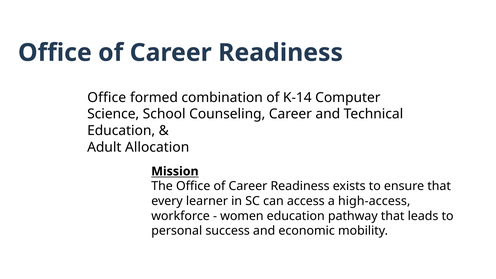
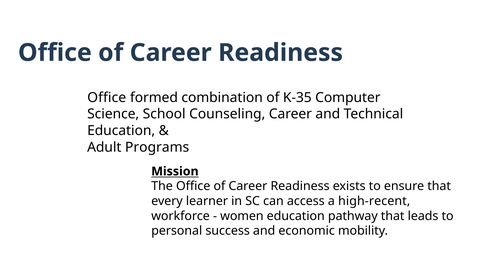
K-14: K-14 -> K-35
Allocation: Allocation -> Programs
high-access: high-access -> high-recent
